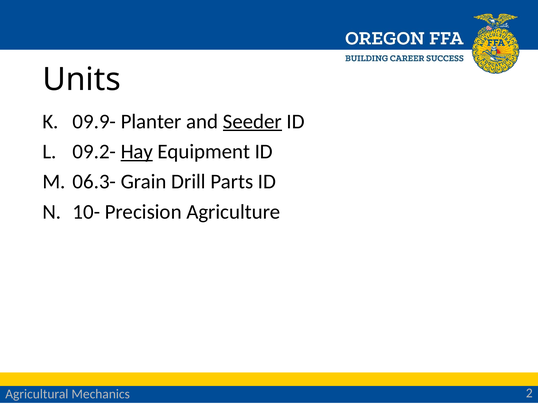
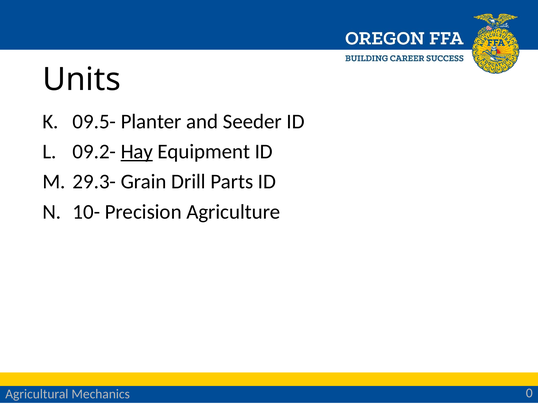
09.9-: 09.9- -> 09.5-
Seeder underline: present -> none
06.3-: 06.3- -> 29.3-
2: 2 -> 0
